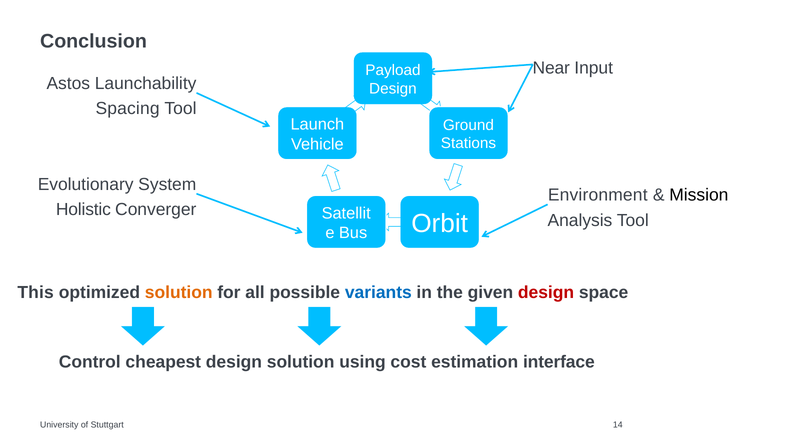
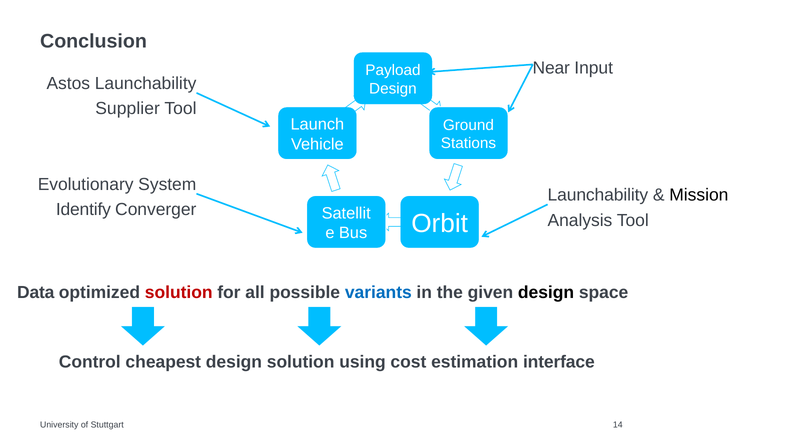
Spacing: Spacing -> Supplier
Environment at (598, 195): Environment -> Launchability
Holistic: Holistic -> Identify
This: This -> Data
solution at (179, 293) colour: orange -> red
design at (546, 293) colour: red -> black
